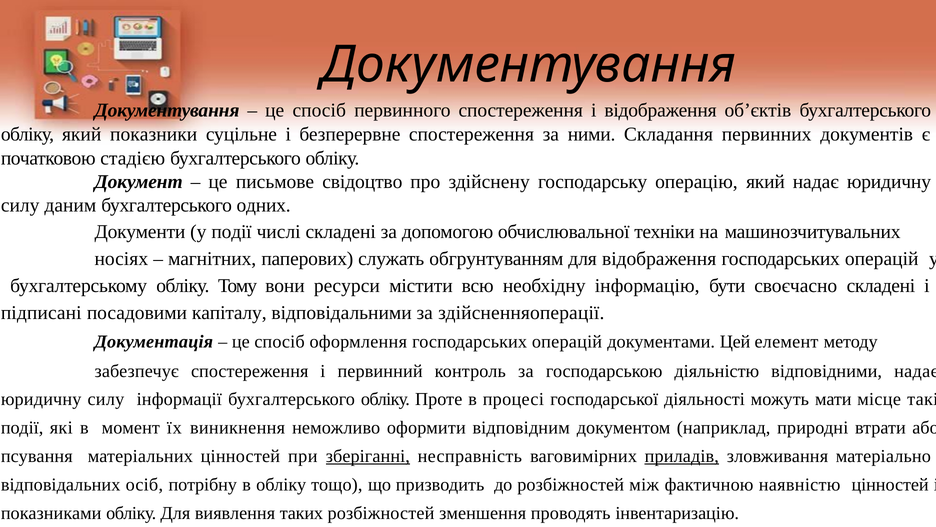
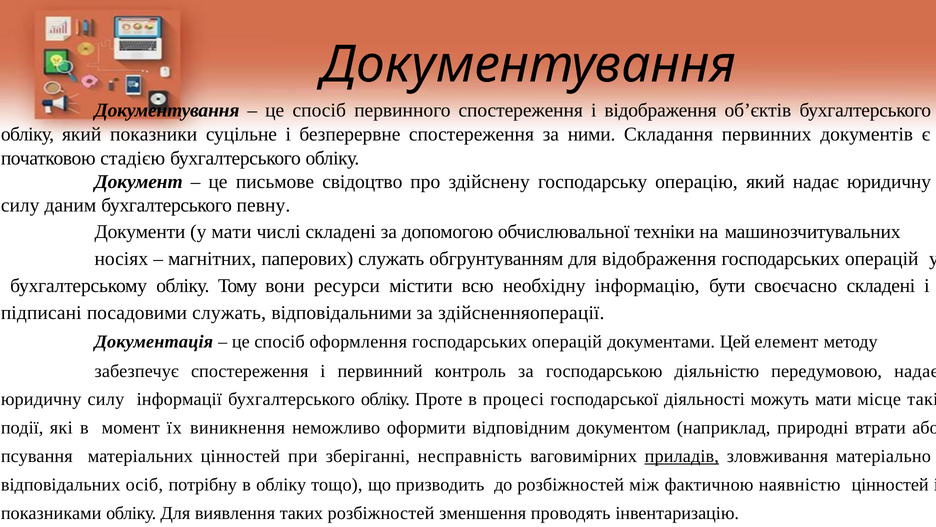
одних: одних -> певну
у події: події -> мати
посадовими капіталу: капіталу -> служать
відповідними: відповідними -> передумовою
зберіганні underline: present -> none
